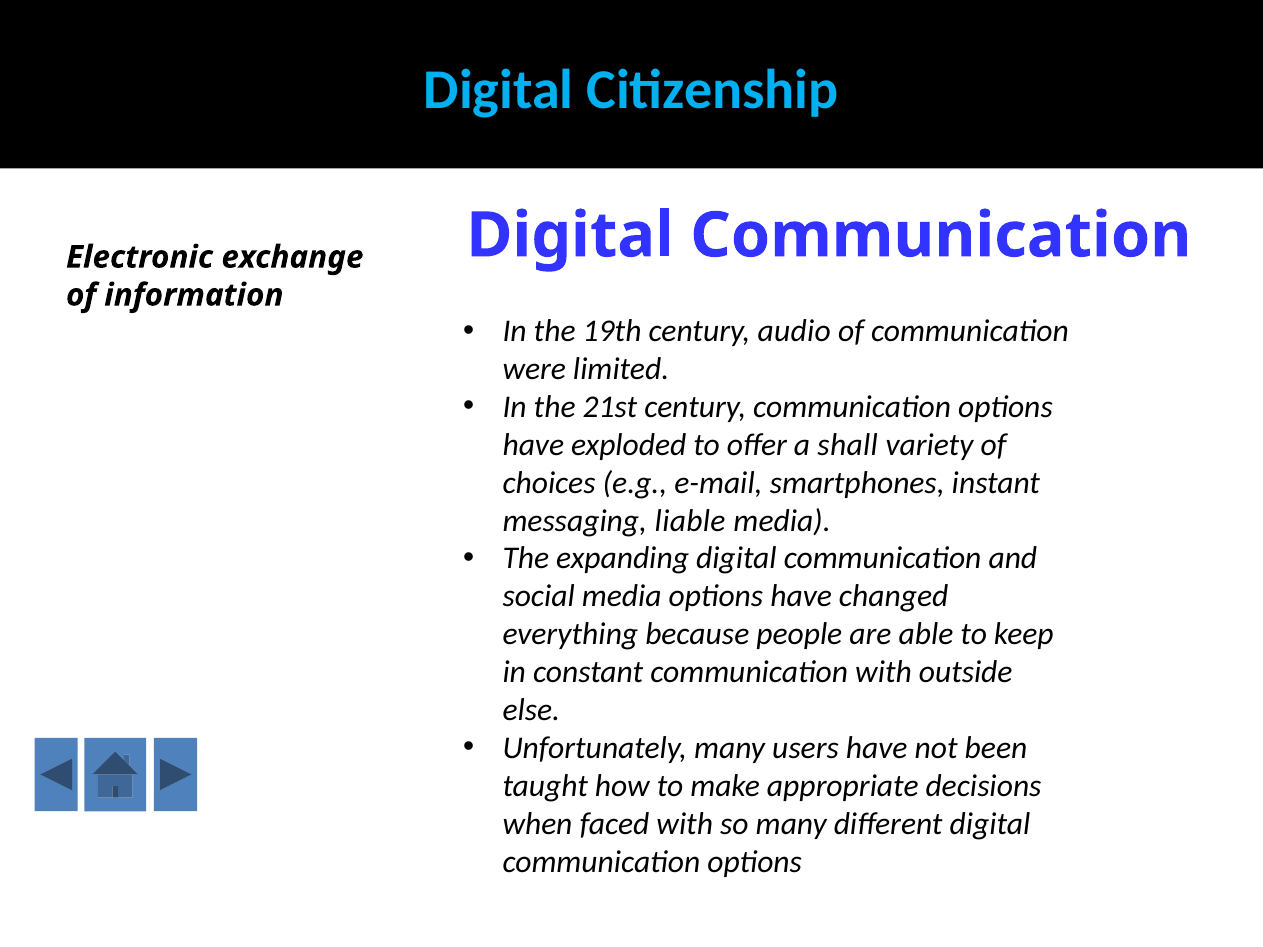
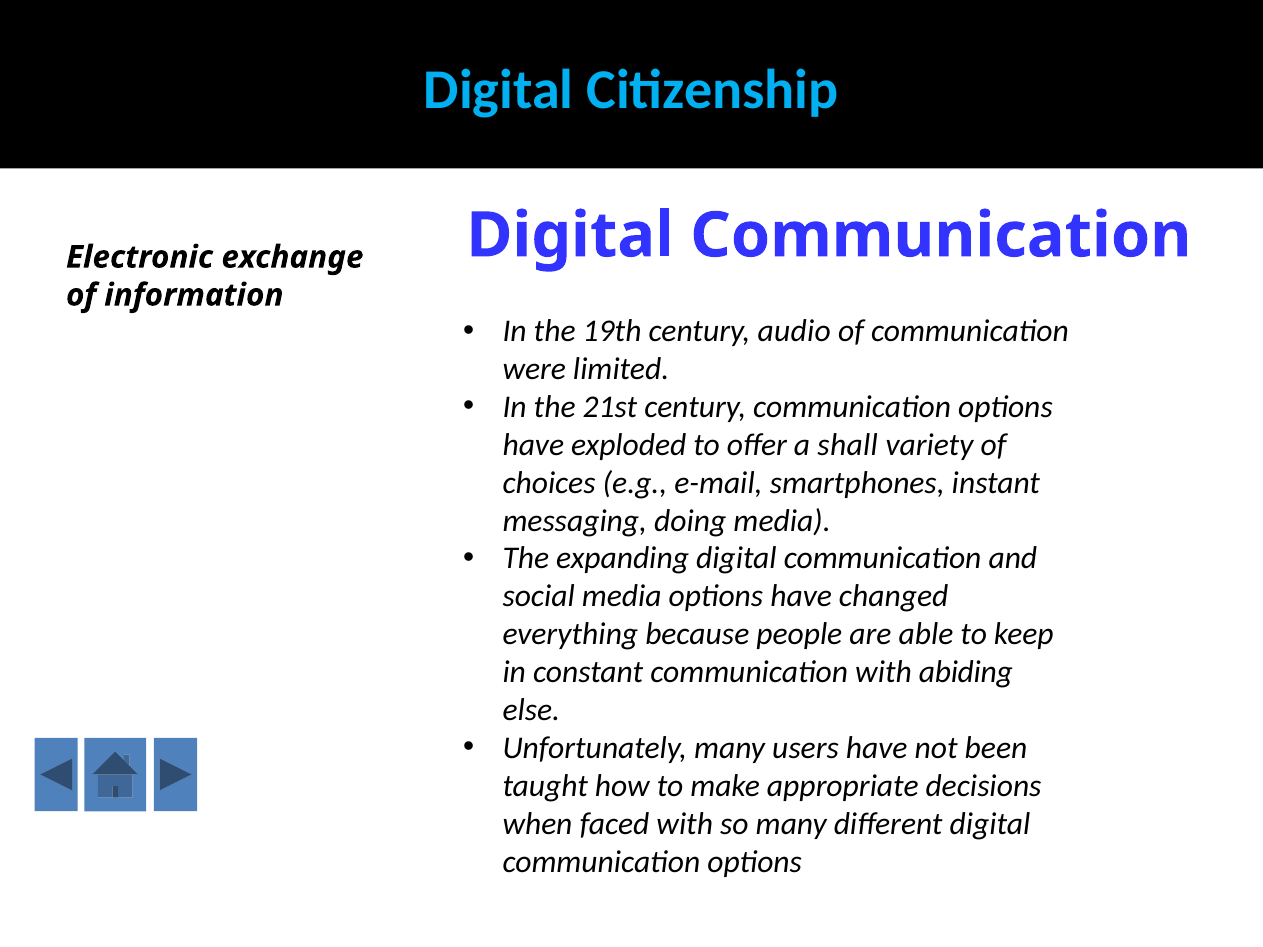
liable: liable -> doing
outside: outside -> abiding
